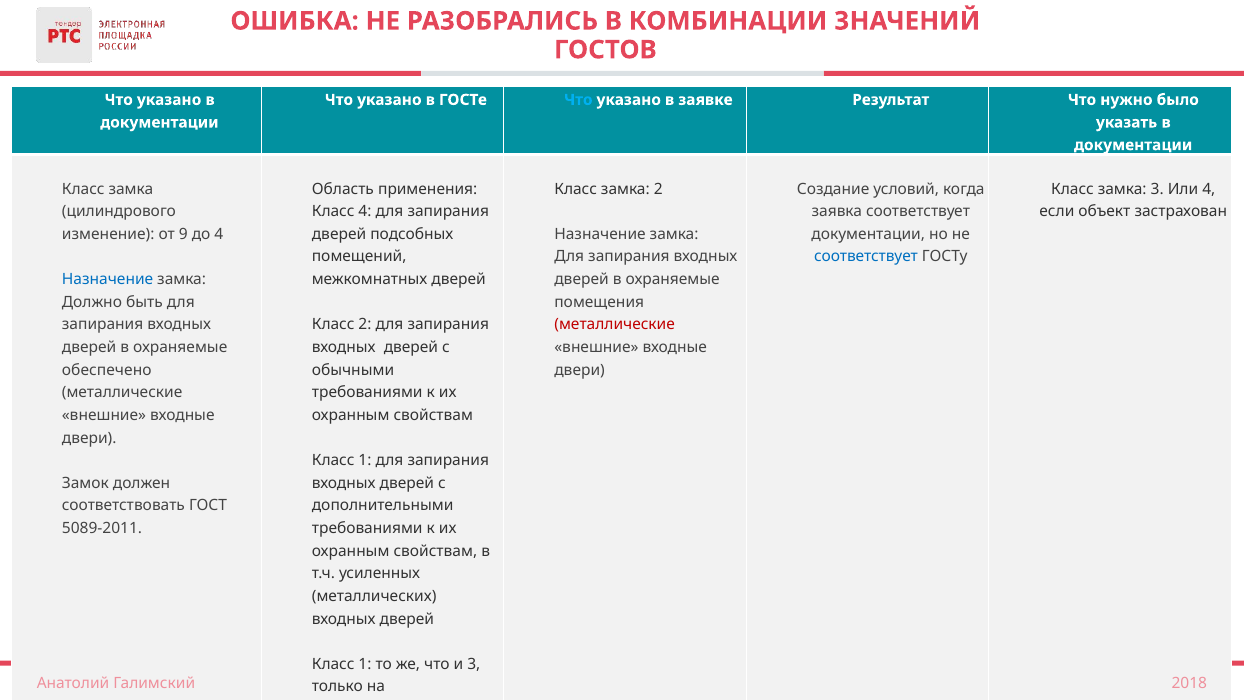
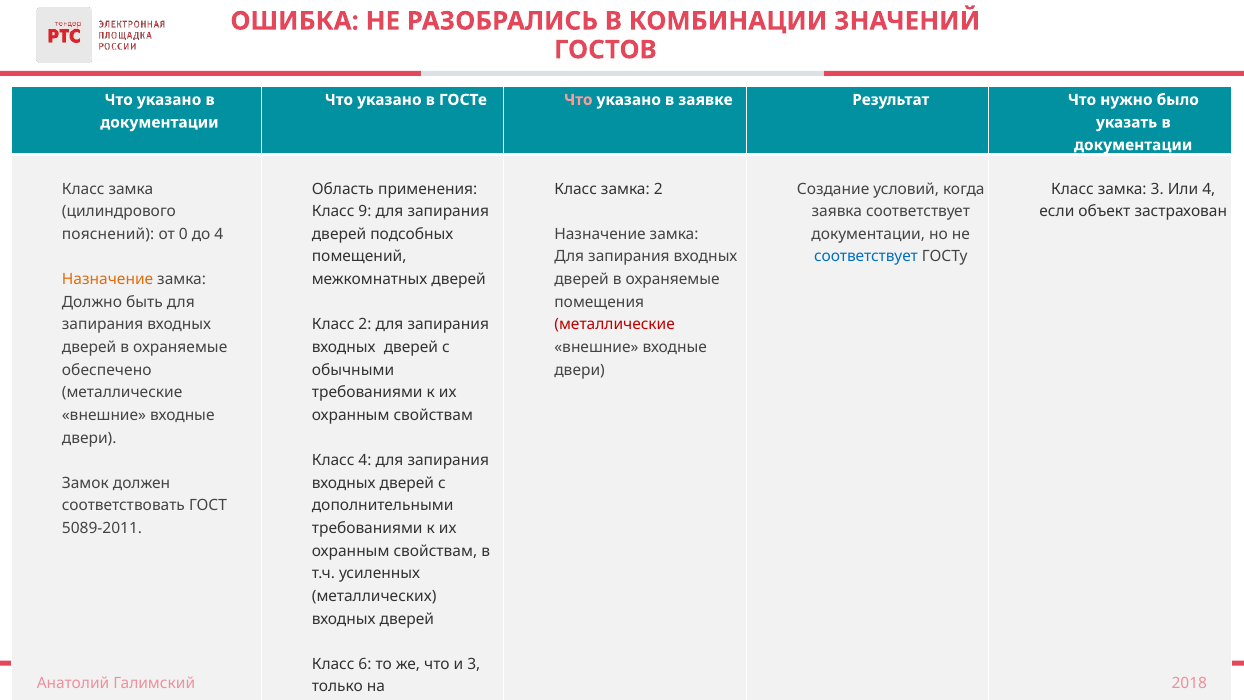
Что at (578, 100) colour: light blue -> pink
Класс 4: 4 -> 9
изменение: изменение -> пояснений
9: 9 -> 0
Назначение at (108, 279) colour: blue -> orange
1 at (365, 460): 1 -> 4
1 at (365, 664): 1 -> 6
